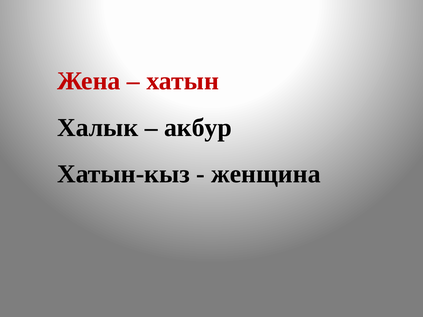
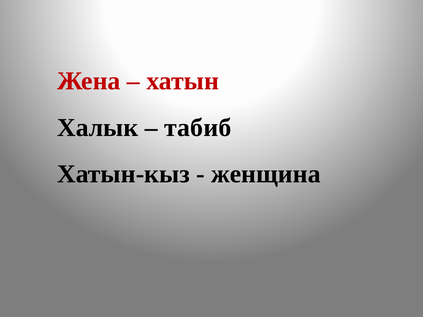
акбур: акбур -> табиб
